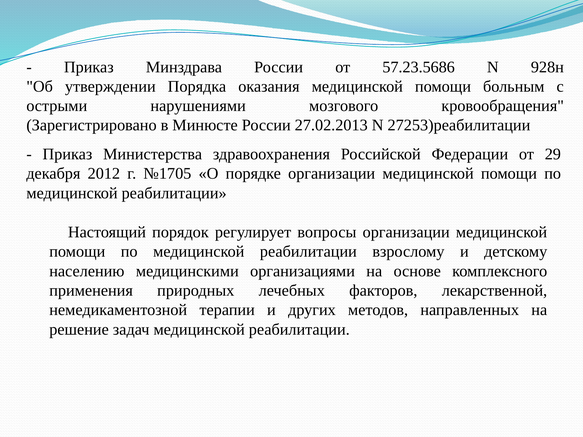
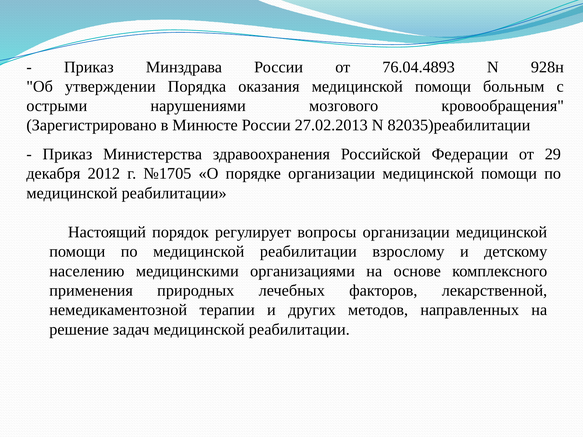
57.23.5686: 57.23.5686 -> 76.04.4893
27253)реабилитации: 27253)реабилитации -> 82035)реабилитации
